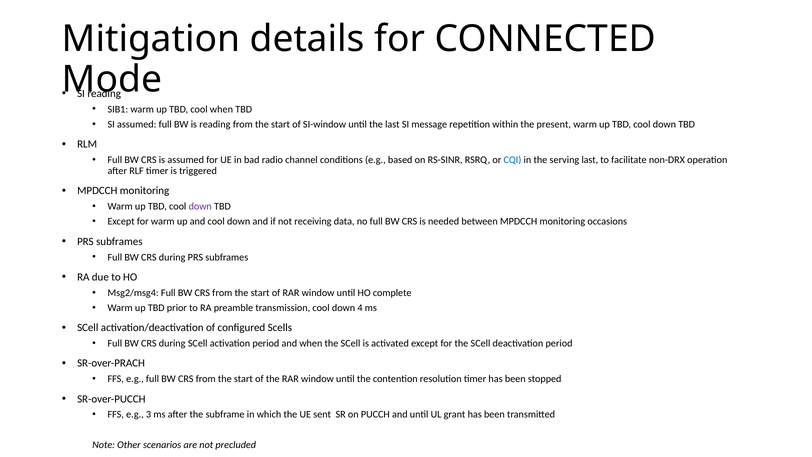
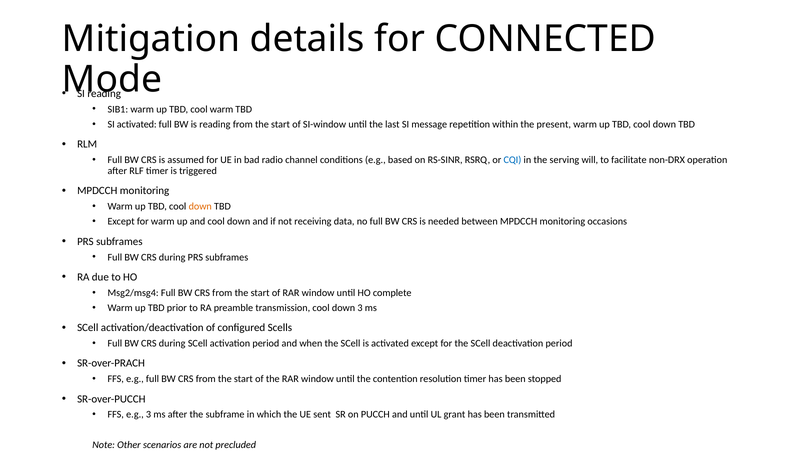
cool when: when -> warm
SI assumed: assumed -> activated
serving last: last -> will
down at (200, 206) colour: purple -> orange
down 4: 4 -> 3
